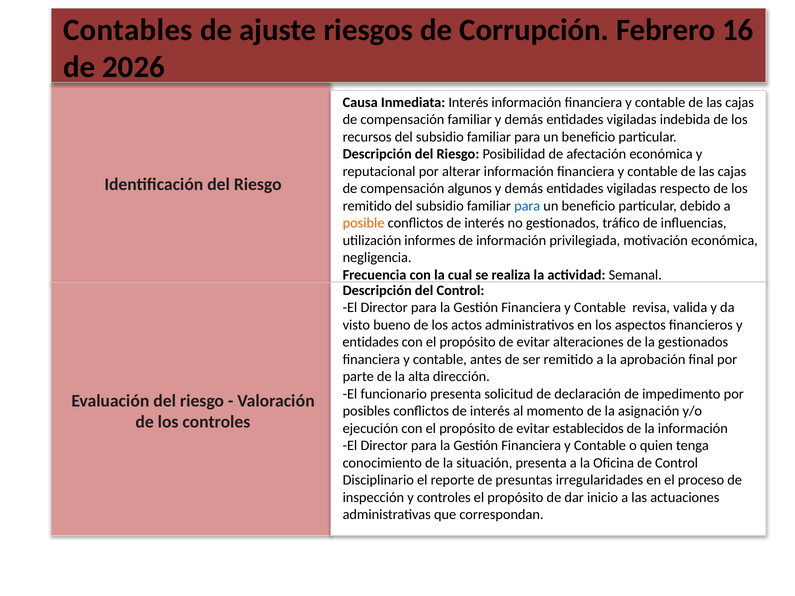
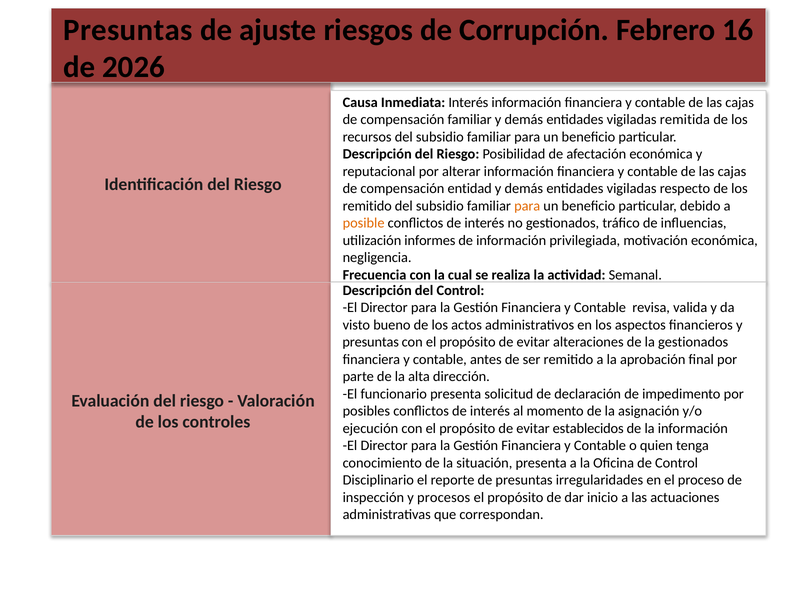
Contables at (128, 30): Contables -> Presuntas
indebida: indebida -> remitida
algunos: algunos -> entidad
para at (527, 206) colour: blue -> orange
entidades at (371, 342): entidades -> presuntas
y controles: controles -> procesos
